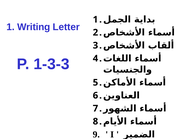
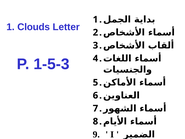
Writing: Writing -> Clouds
1-3-3: 1-3-3 -> 1-5-3
